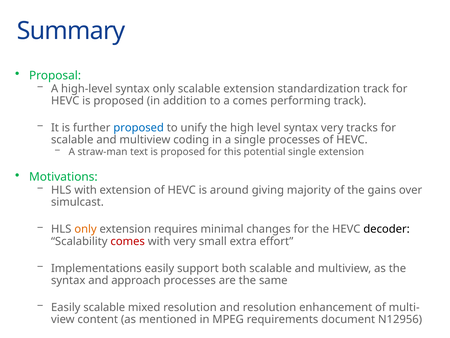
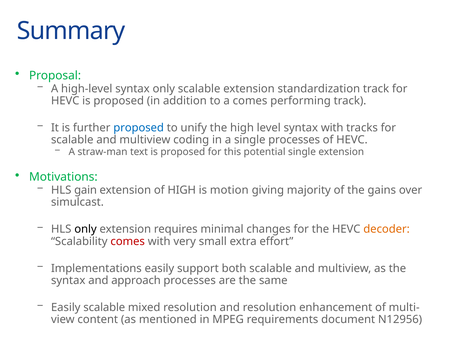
syntax very: very -> with
HLS with: with -> gain
extension of HEVC: HEVC -> HIGH
around: around -> motion
only at (86, 229) colour: orange -> black
decoder colour: black -> orange
